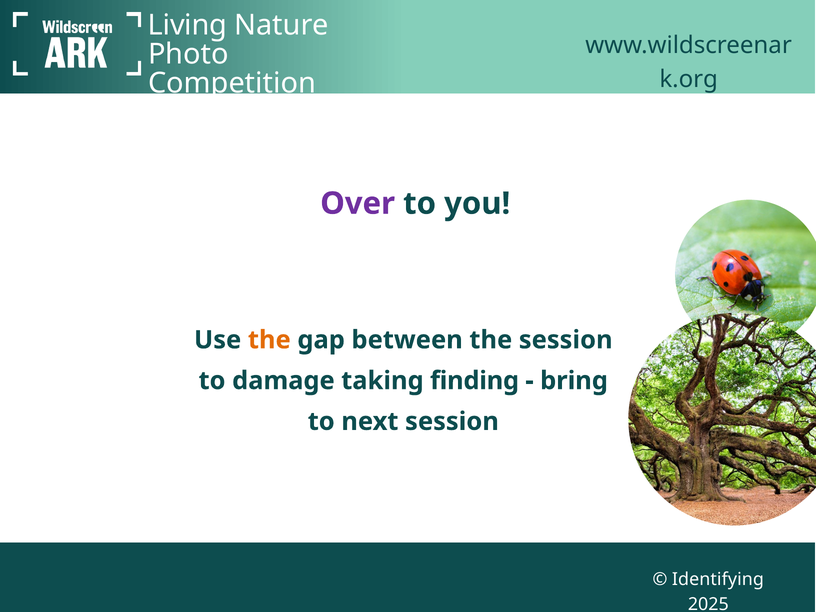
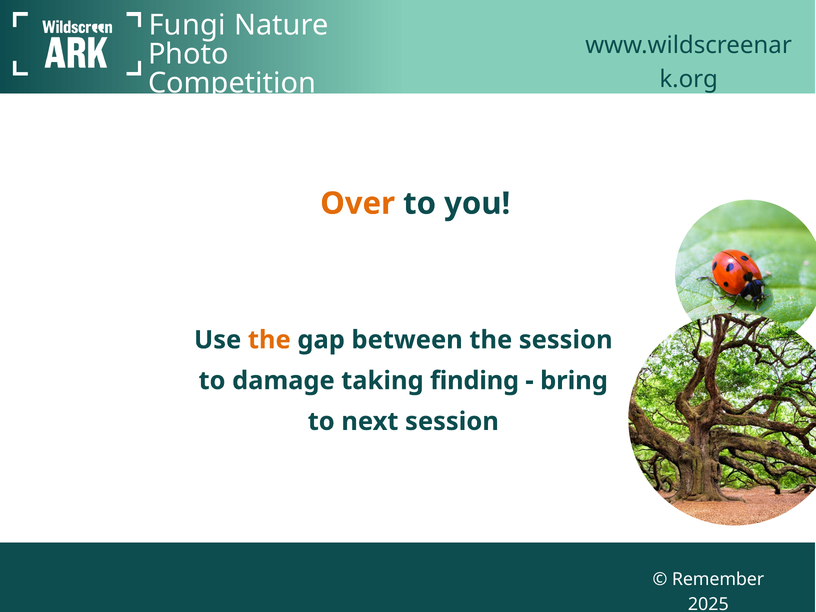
Living: Living -> Fungi
Over colour: purple -> orange
Identifying: Identifying -> Remember
